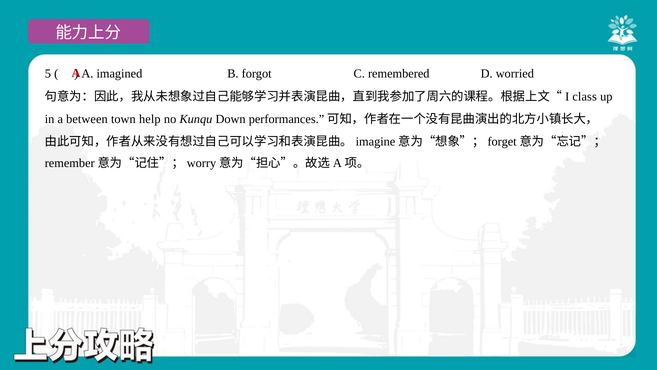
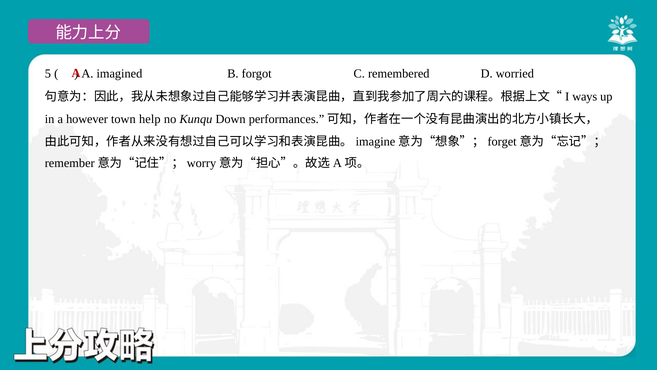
class: class -> ways
between: between -> however
